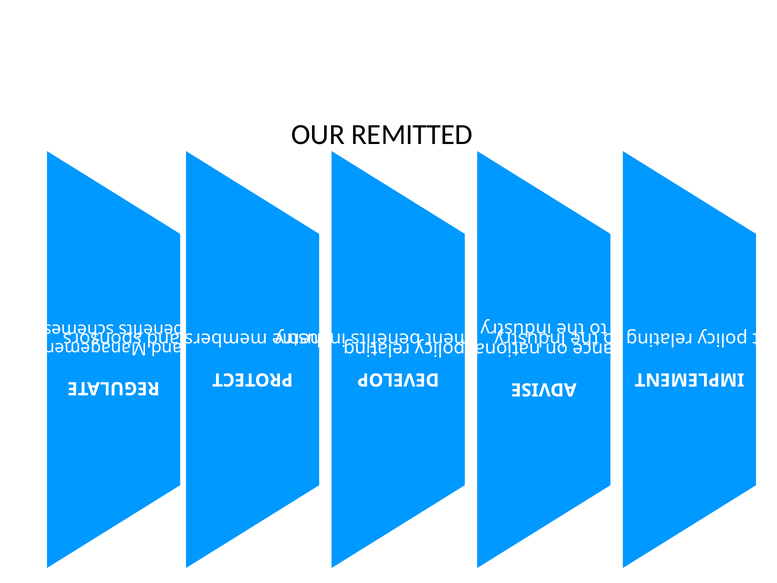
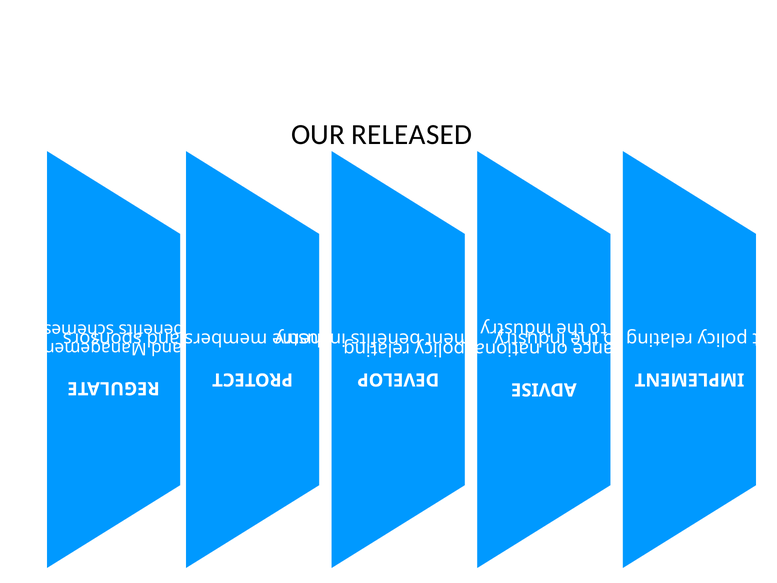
REMITTED: REMITTED -> RELEASED
